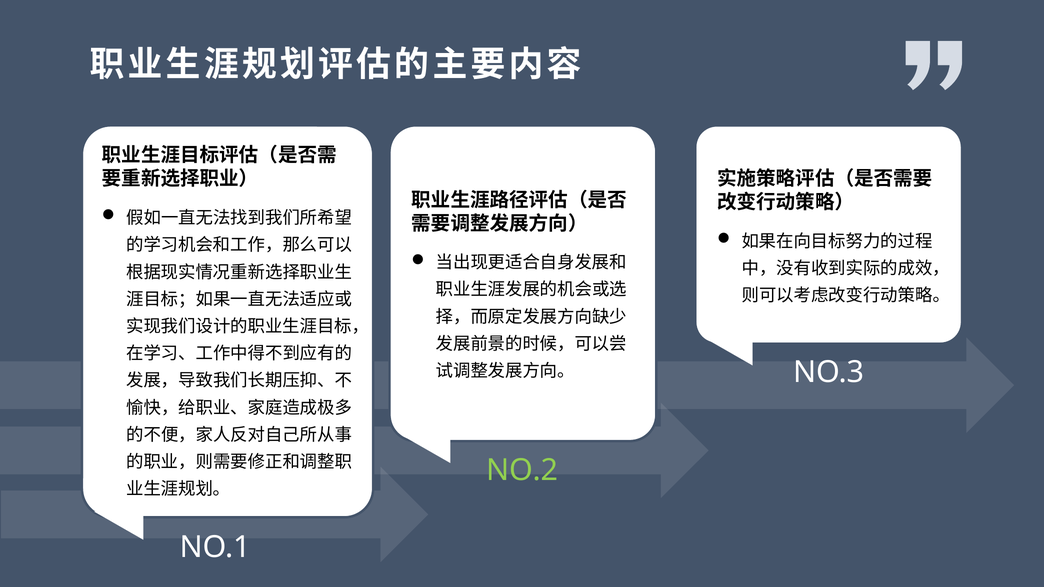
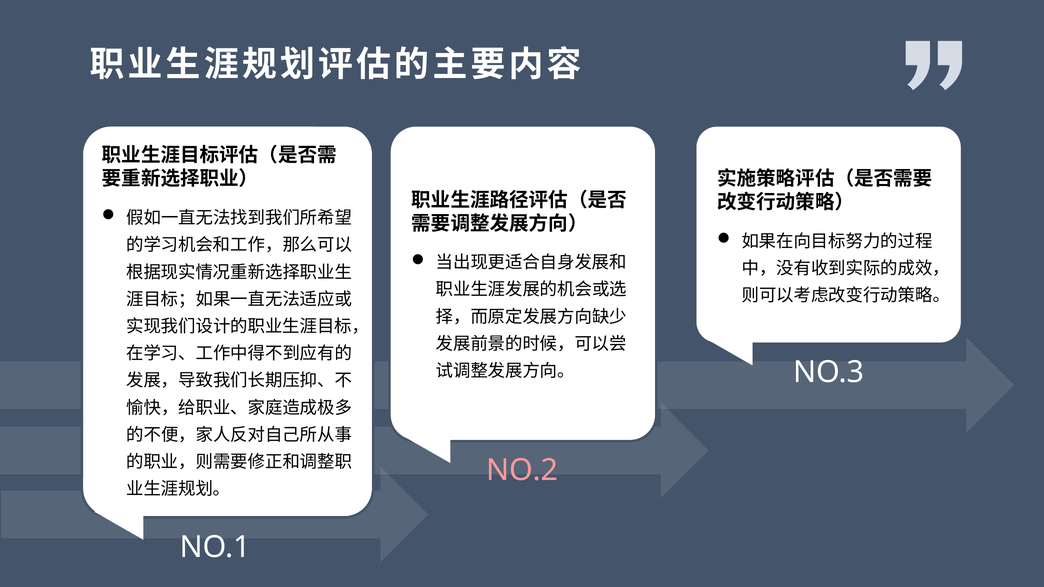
NO.2 colour: light green -> pink
